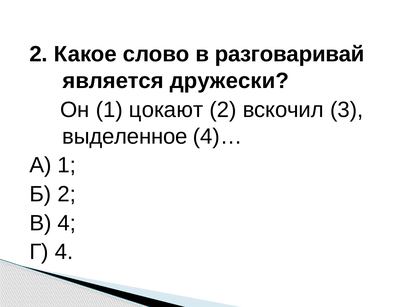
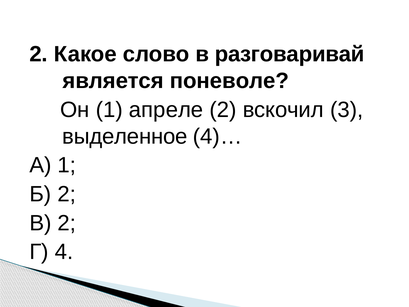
дружески: дружески -> поневоле
цокают: цокают -> апреле
В 4: 4 -> 2
